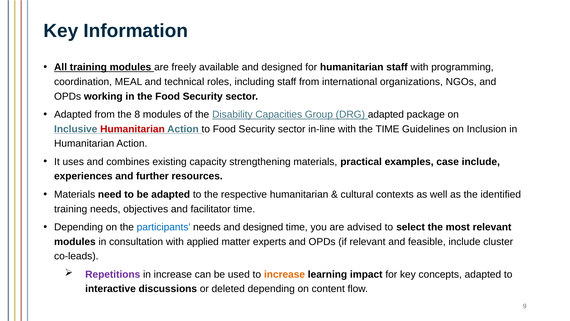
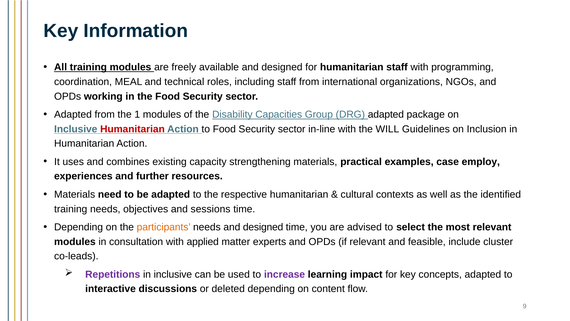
8: 8 -> 1
the TIME: TIME -> WILL
case include: include -> employ
facilitator: facilitator -> sessions
participants colour: blue -> orange
in increase: increase -> inclusive
increase at (285, 274) colour: orange -> purple
